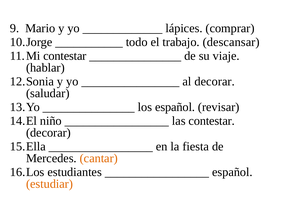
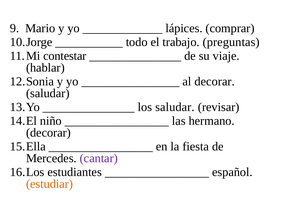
descansar: descansar -> preguntas
los español: español -> saludar
las contestar: contestar -> hermano
cantar colour: orange -> purple
